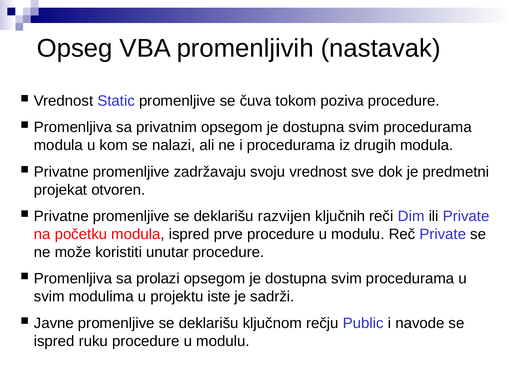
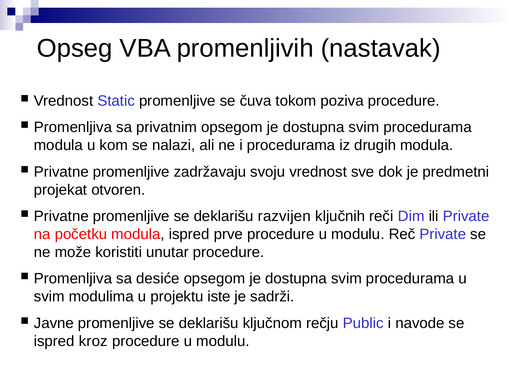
prolazi: prolazi -> desiće
ruku: ruku -> kroz
